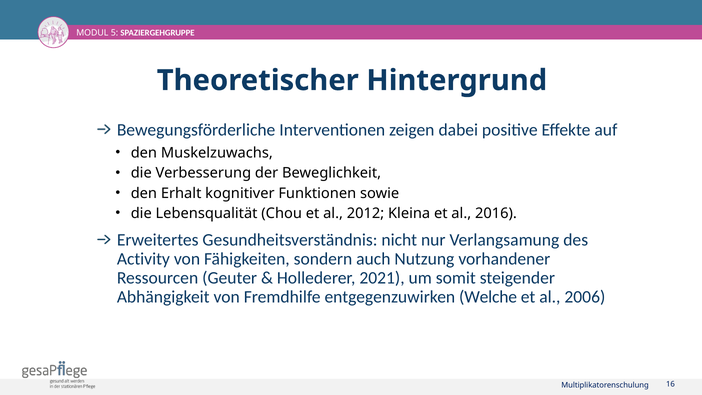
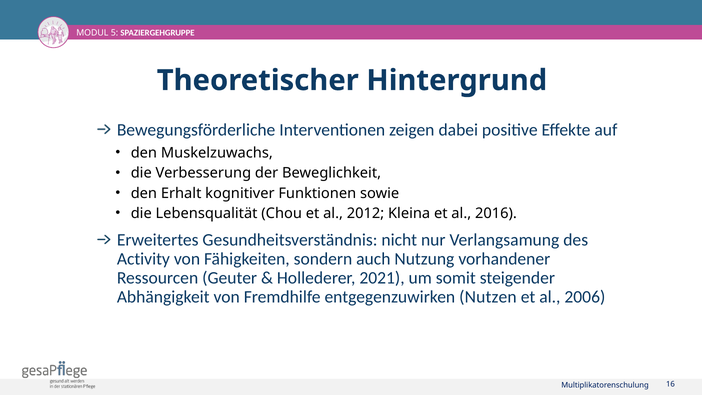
Welche: Welche -> Nutzen
